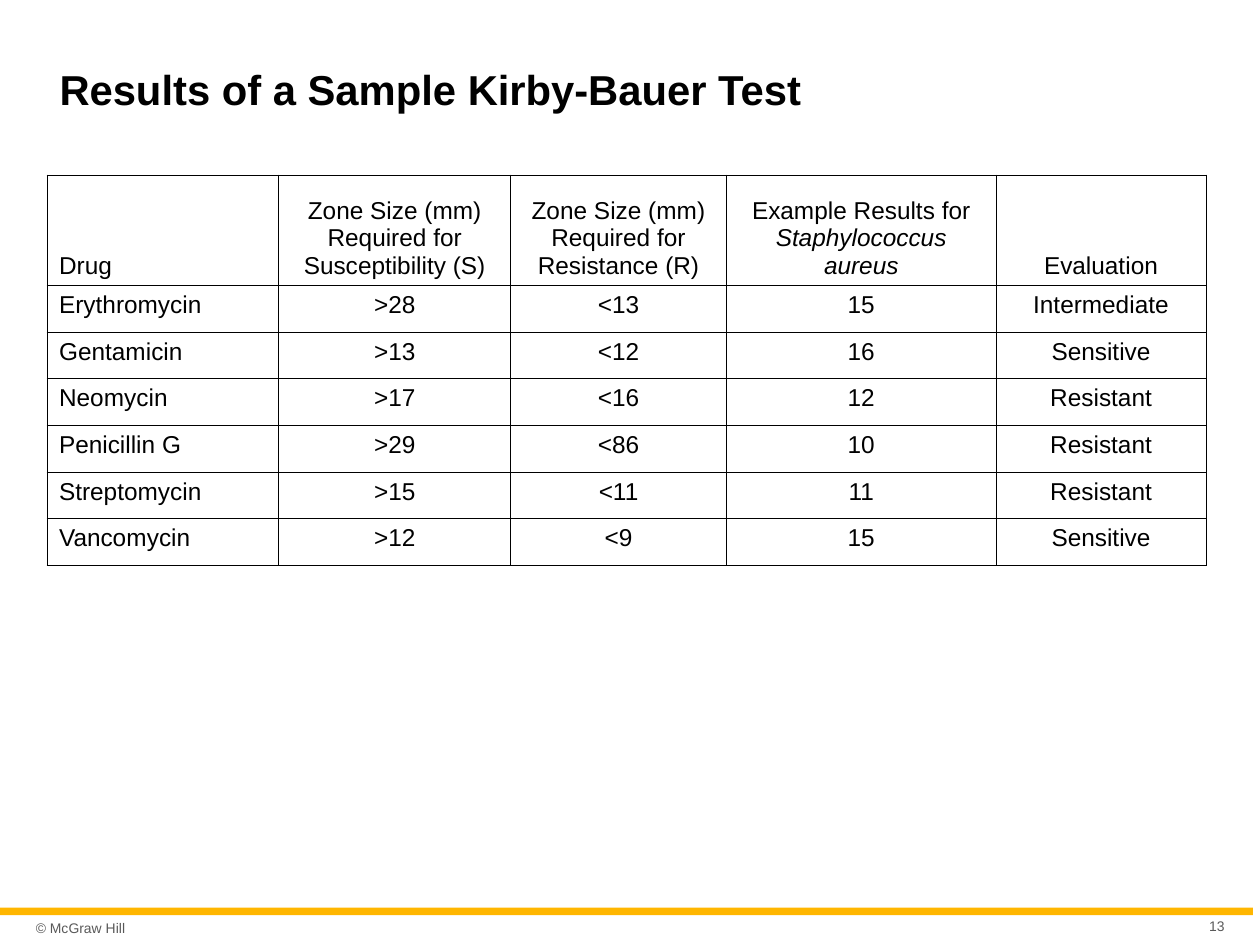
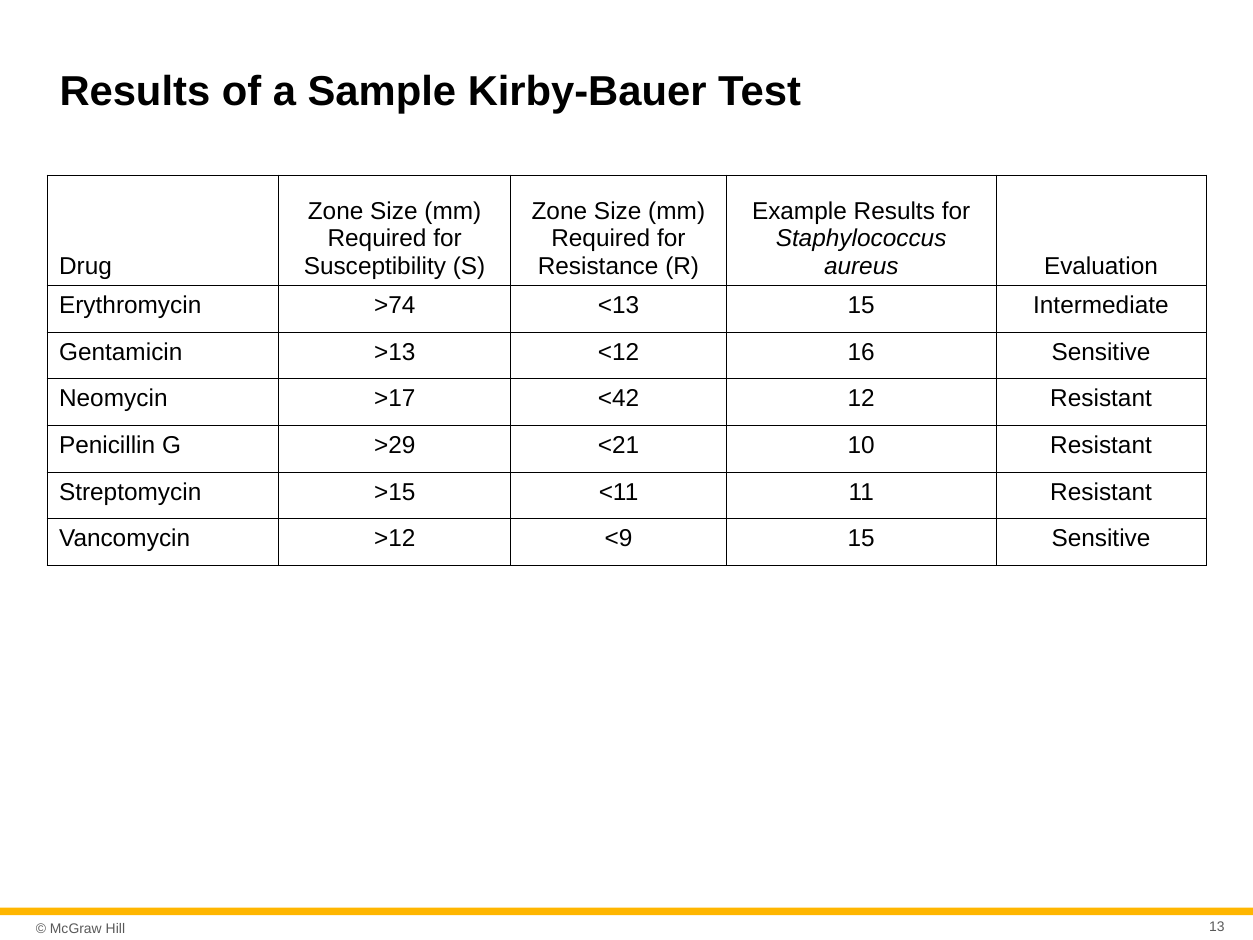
>28: >28 -> >74
<16: <16 -> <42
<86: <86 -> <21
